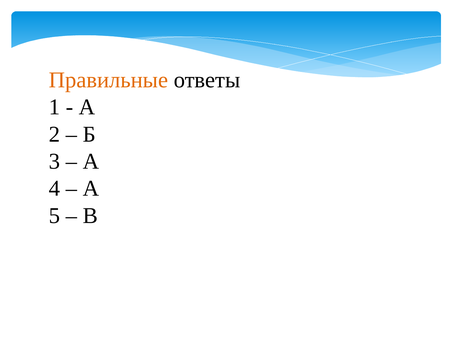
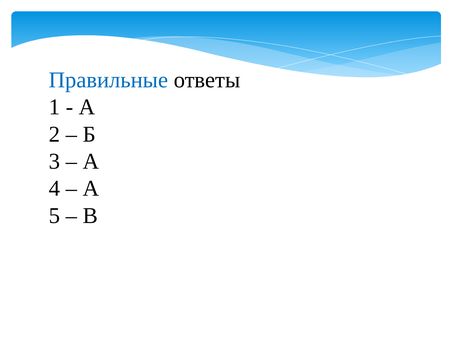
Правильные colour: orange -> blue
